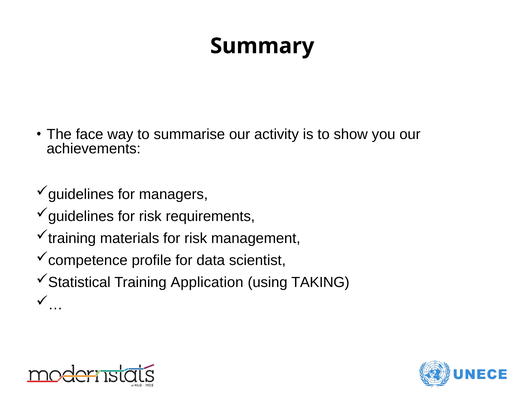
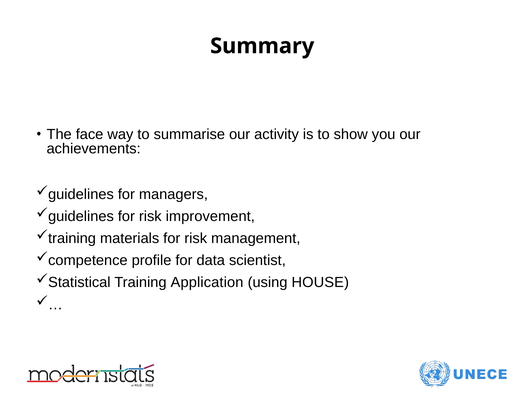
requirements: requirements -> improvement
TAKING: TAKING -> HOUSE
